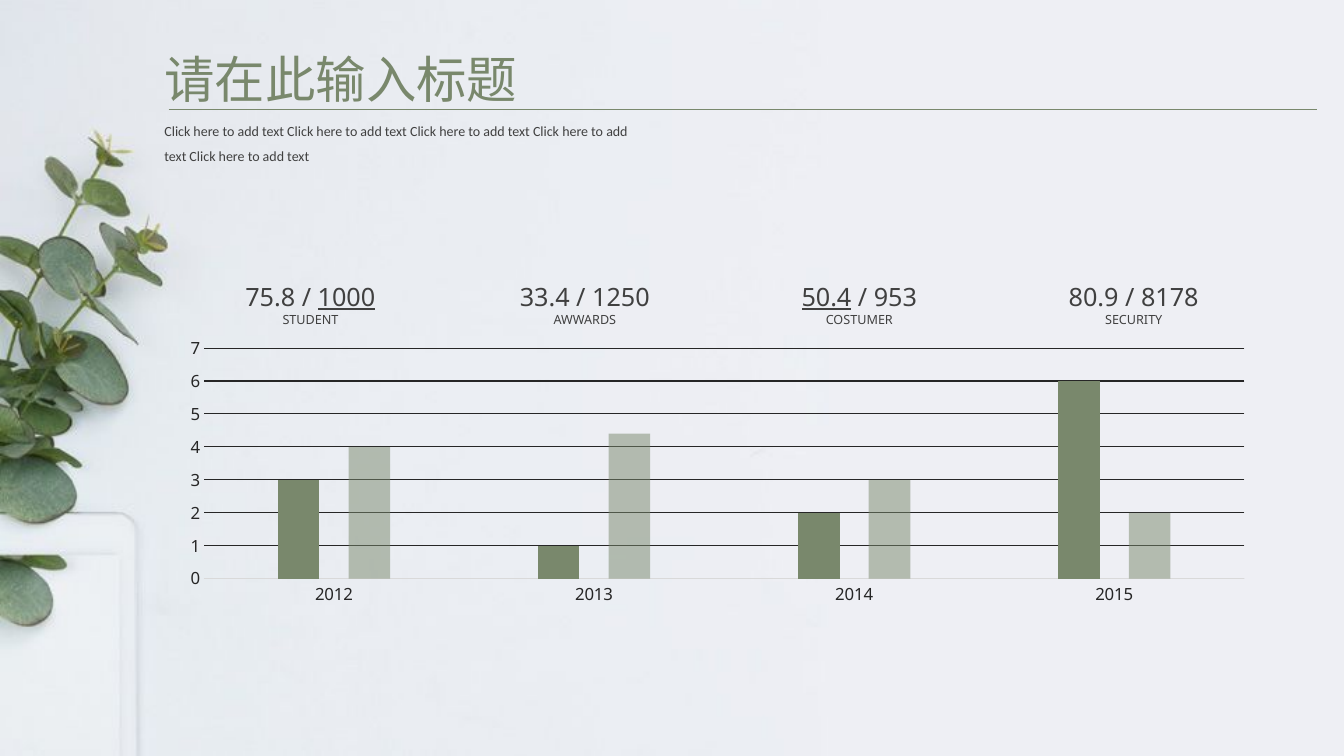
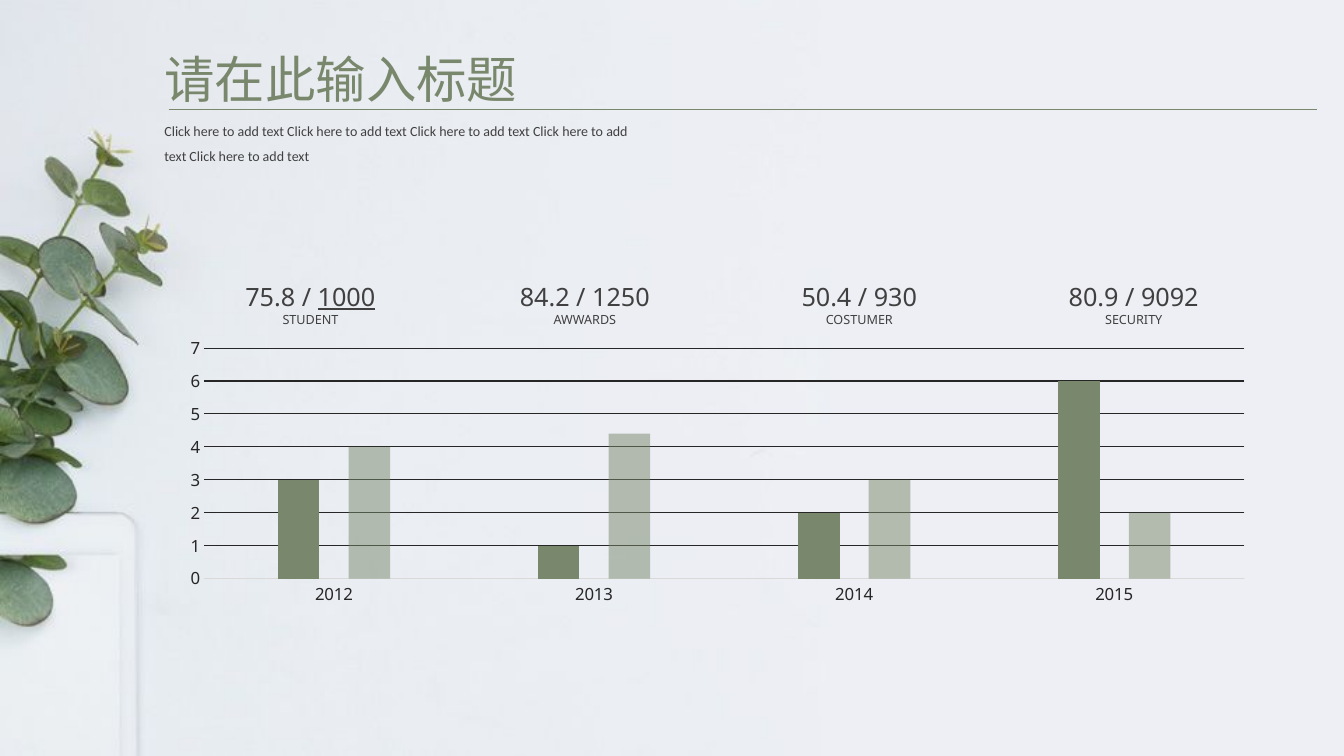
33.4: 33.4 -> 84.2
50.4 underline: present -> none
953: 953 -> 930
8178: 8178 -> 9092
